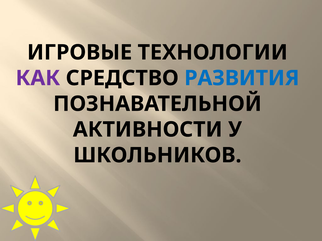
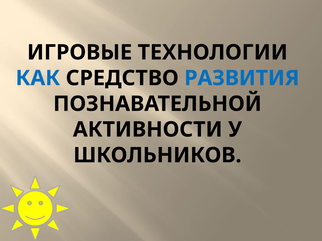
КАК colour: purple -> blue
